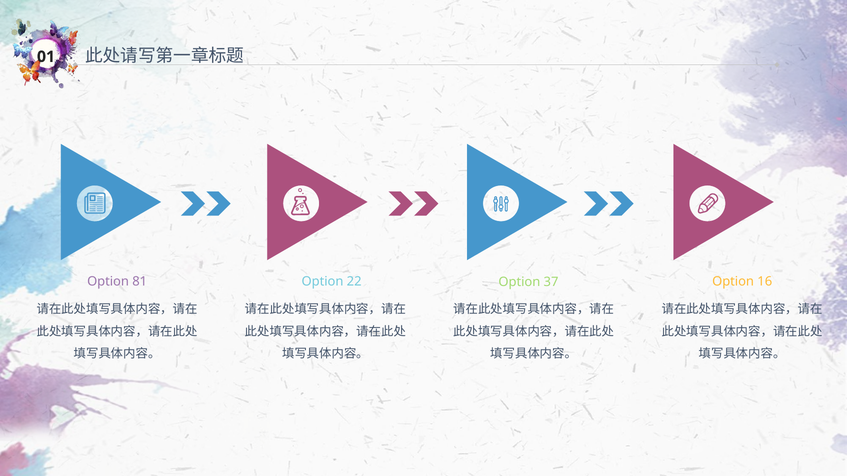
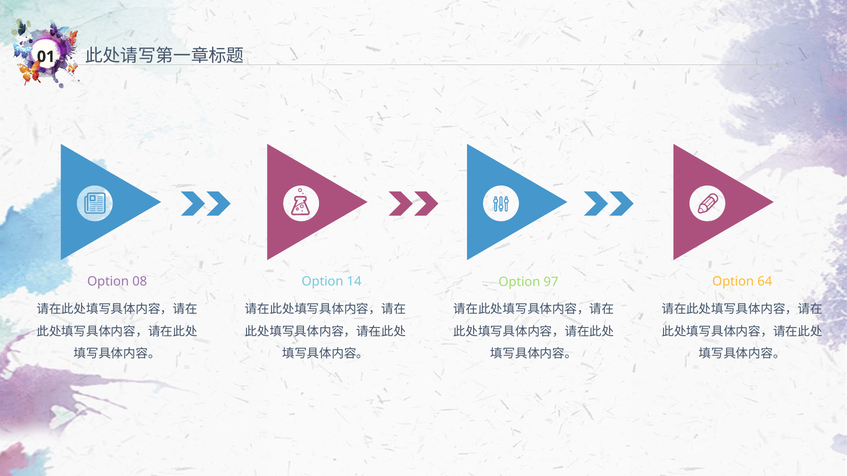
81: 81 -> 08
22: 22 -> 14
16: 16 -> 64
37: 37 -> 97
